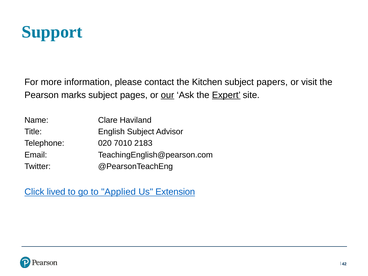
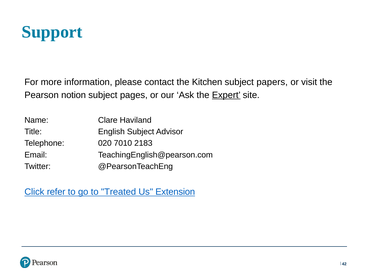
marks: marks -> notion
our underline: present -> none
lived: lived -> refer
Applied: Applied -> Treated
